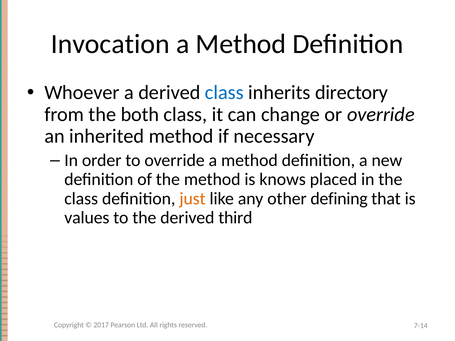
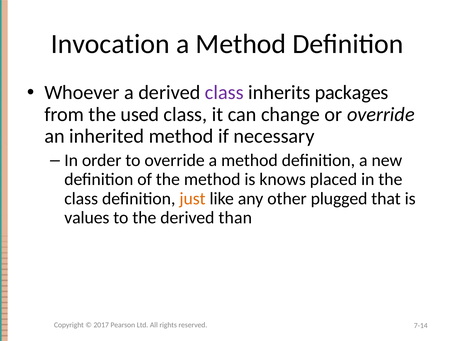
class at (224, 93) colour: blue -> purple
directory: directory -> packages
both: both -> used
defining: defining -> plugged
third: third -> than
